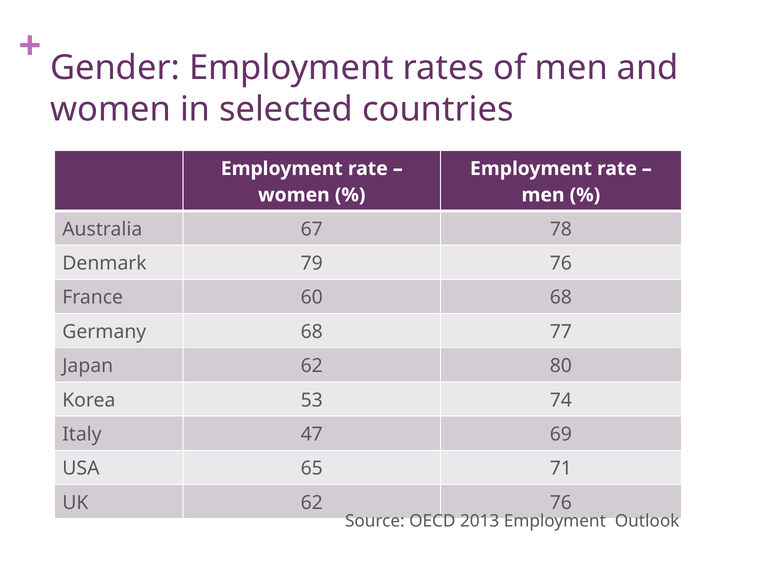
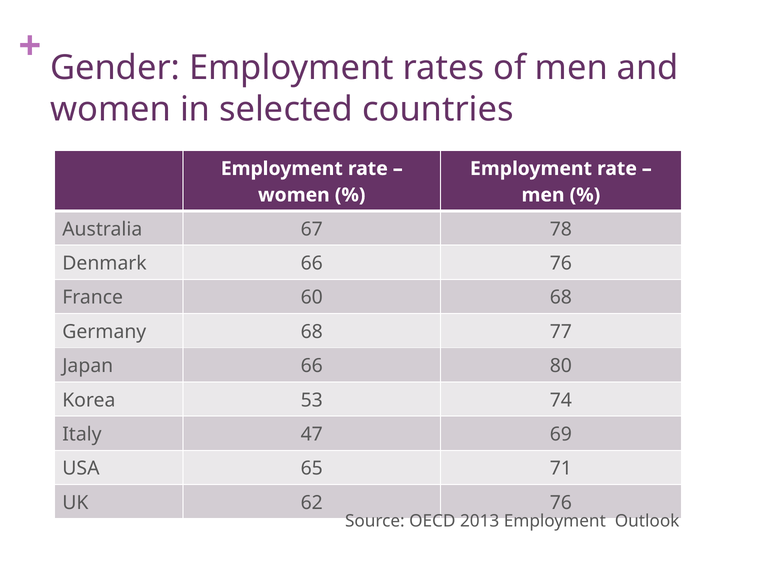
Denmark 79: 79 -> 66
Japan 62: 62 -> 66
